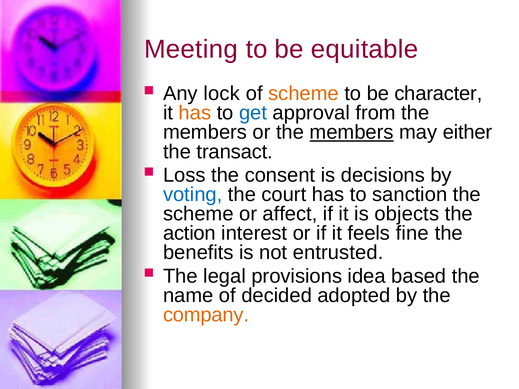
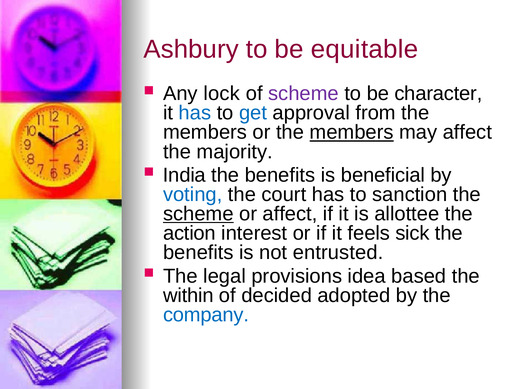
Meeting: Meeting -> Ashbury
scheme at (303, 94) colour: orange -> purple
has at (195, 113) colour: orange -> blue
may either: either -> affect
transact: transact -> majority
Loss: Loss -> India
consent at (280, 175): consent -> benefits
decisions: decisions -> beneficial
scheme at (198, 214) underline: none -> present
objects: objects -> allottee
fine: fine -> sick
name: name -> within
company colour: orange -> blue
